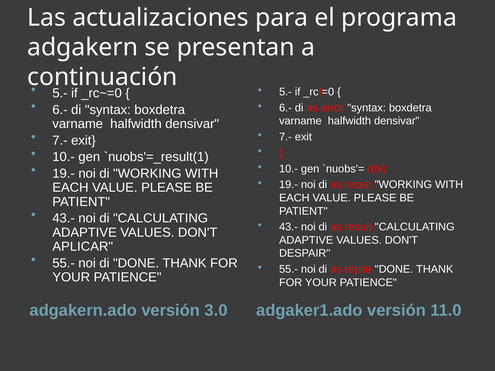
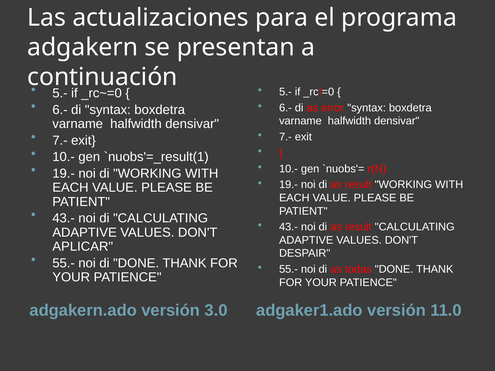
repite: repite -> todas
